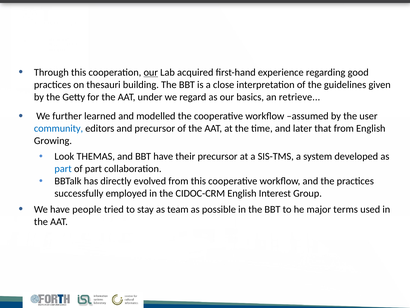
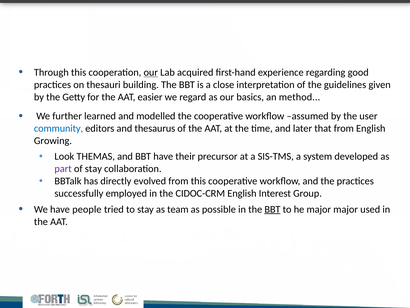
under: under -> easier
retrieve: retrieve -> method
and precursor: precursor -> thesaurus
part at (63, 169) colour: blue -> purple
of part: part -> stay
BBT at (272, 209) underline: none -> present
major terms: terms -> major
